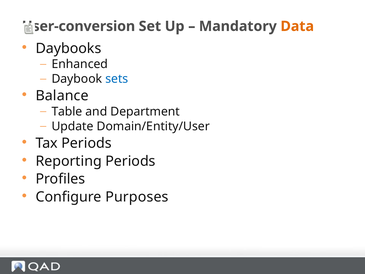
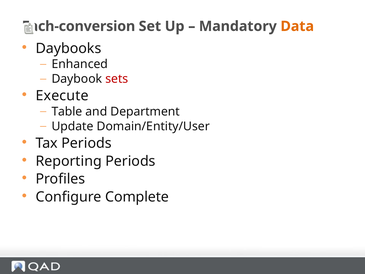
User-conversion: User-conversion -> Each-conversion
sets colour: blue -> red
Balance: Balance -> Execute
Purposes: Purposes -> Complete
